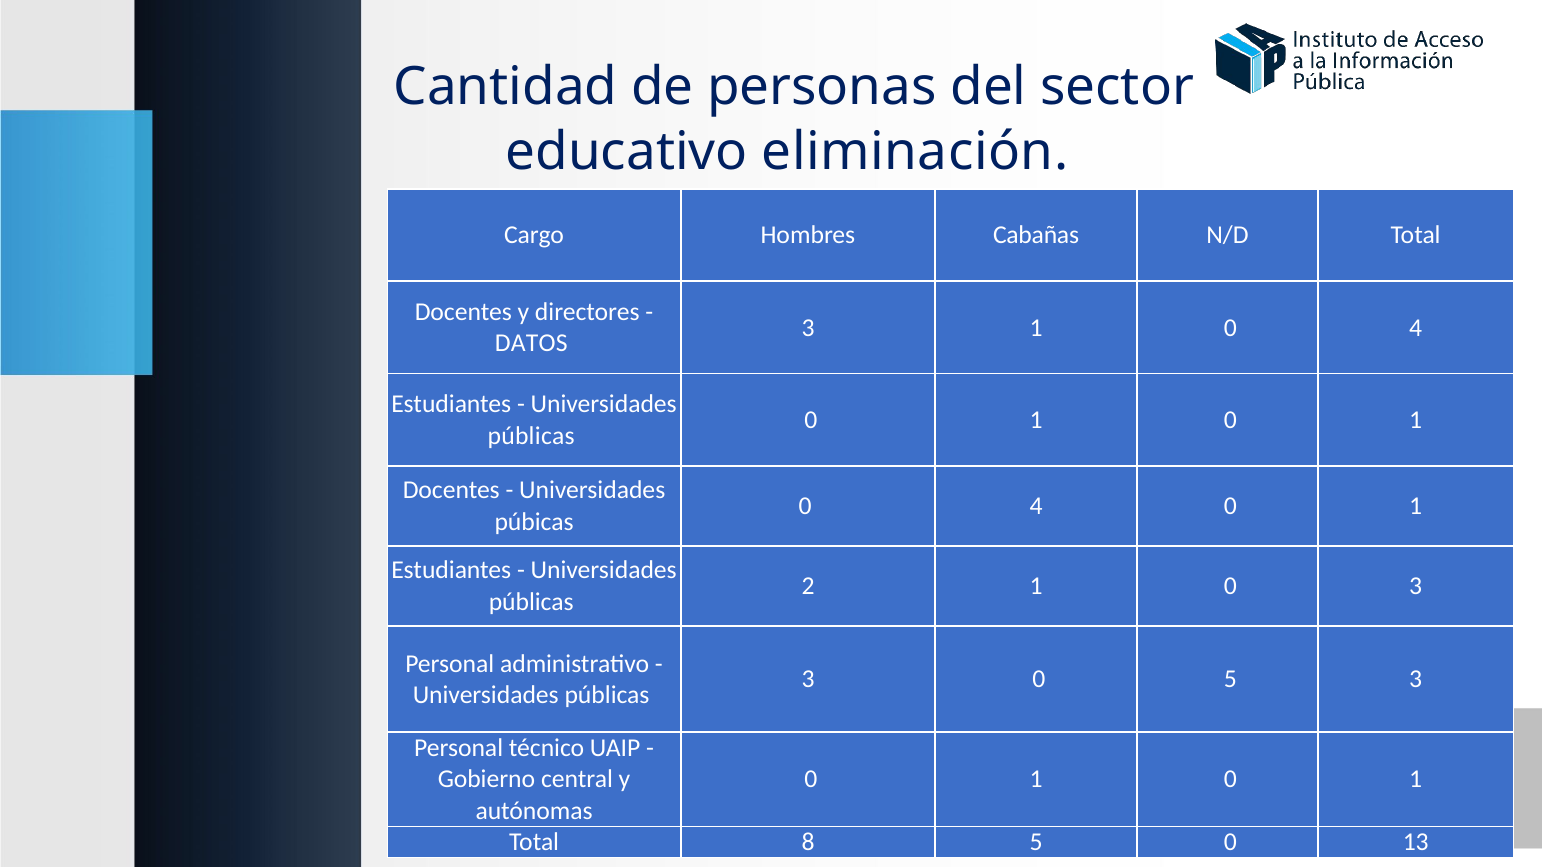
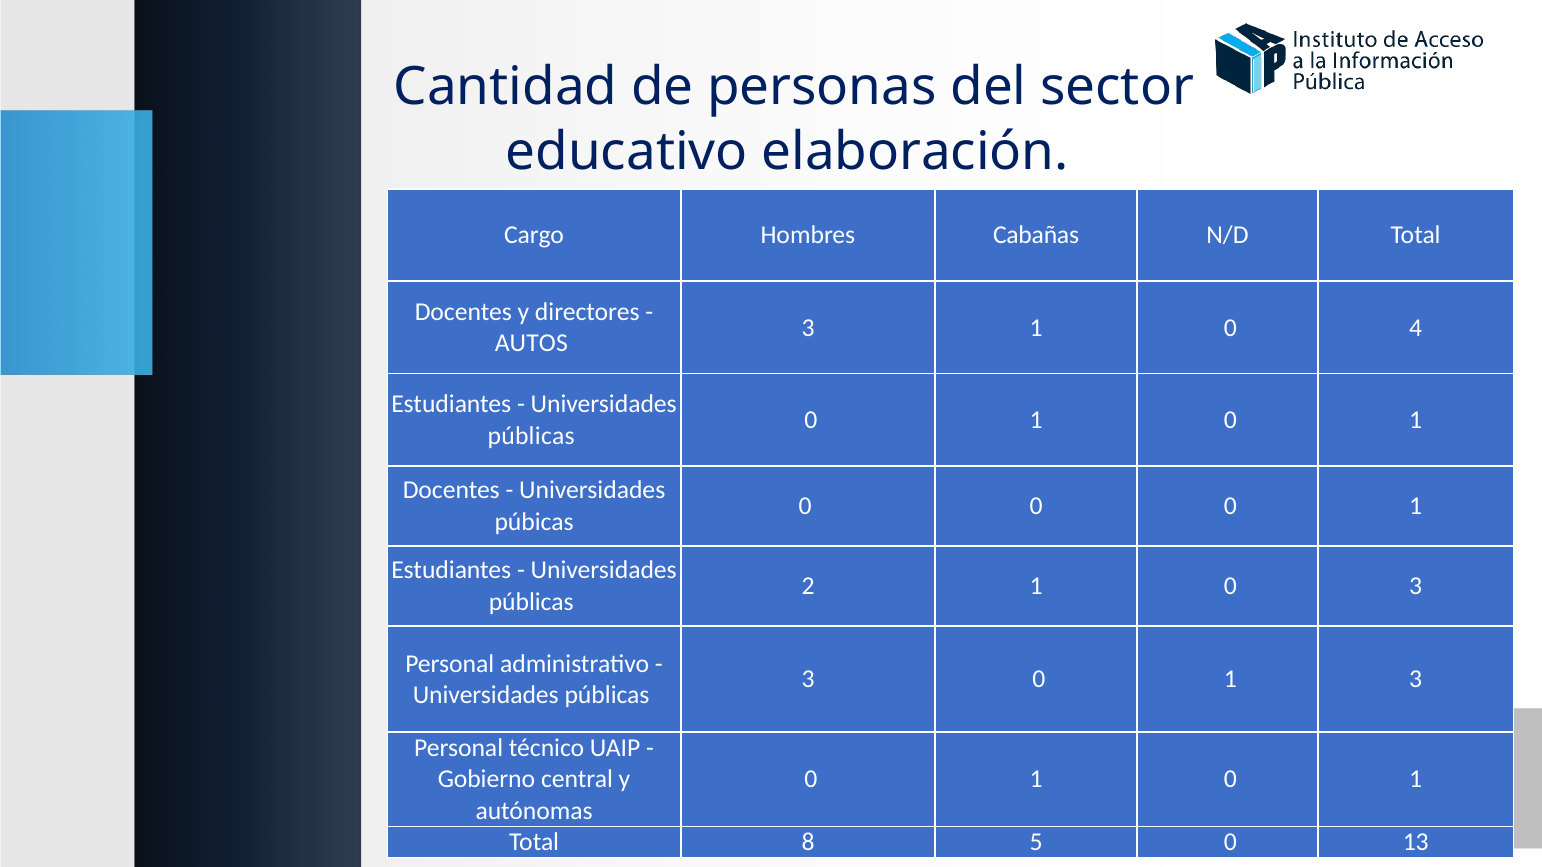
eliminación: eliminación -> elaboración
DATOS: DATOS -> AUTOS
4 at (1036, 506): 4 -> 0
3 0 5: 5 -> 1
